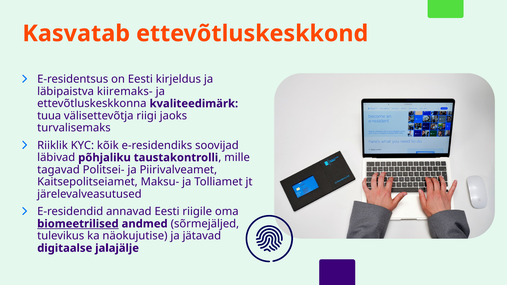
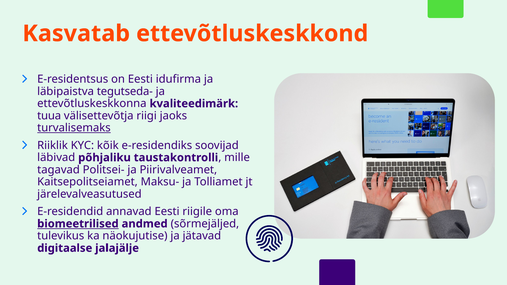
kirjeldus: kirjeldus -> idufirma
kiiremaks-: kiiremaks- -> tegutseda-
turvalisemaks underline: none -> present
